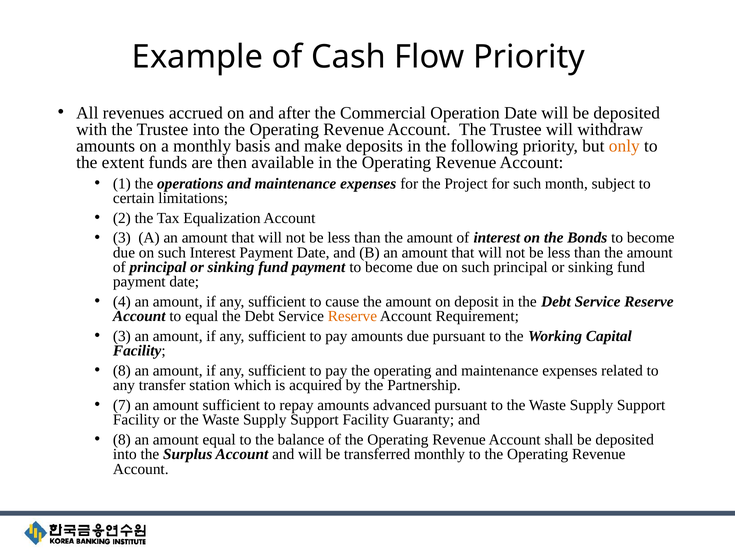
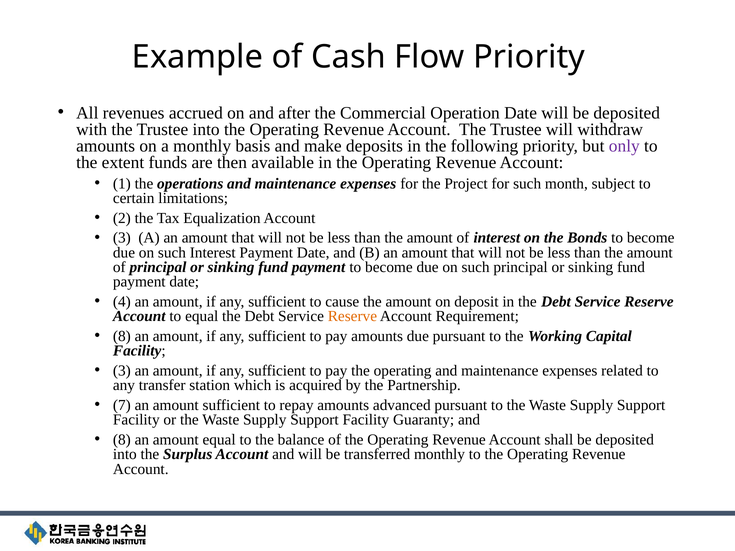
only colour: orange -> purple
3 at (122, 336): 3 -> 8
8 at (122, 371): 8 -> 3
